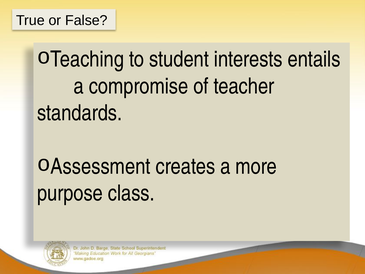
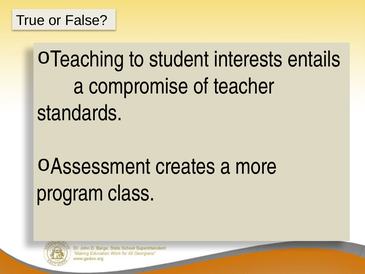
purpose: purpose -> program
